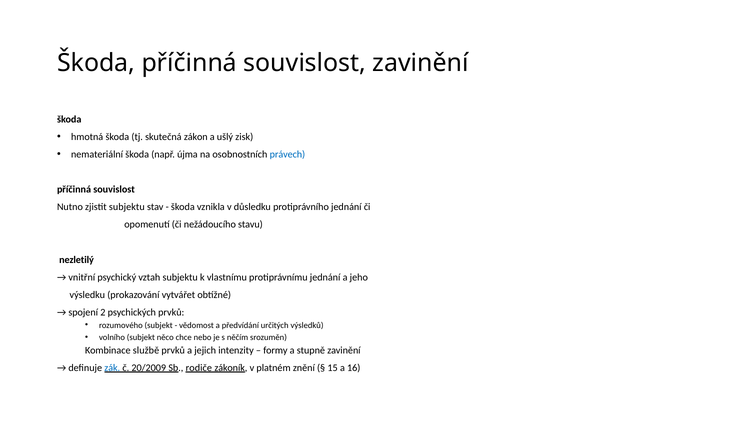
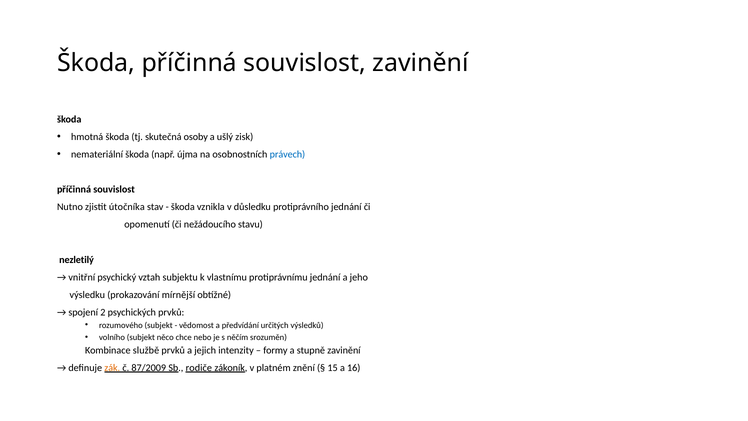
zákon: zákon -> osoby
zjistit subjektu: subjektu -> útočníka
vytvářet: vytvářet -> mírnější
zák colour: blue -> orange
20/2009: 20/2009 -> 87/2009
